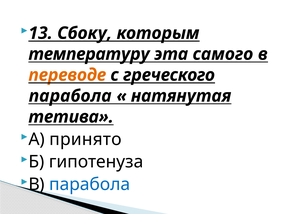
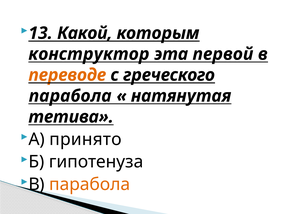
Сбоку: Сбоку -> Какой
температуру: температуру -> конструктор
самого: самого -> первой
парабола at (90, 184) colour: blue -> orange
